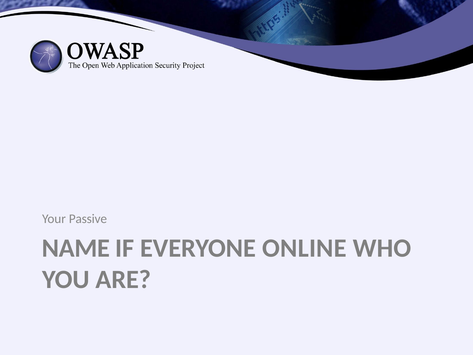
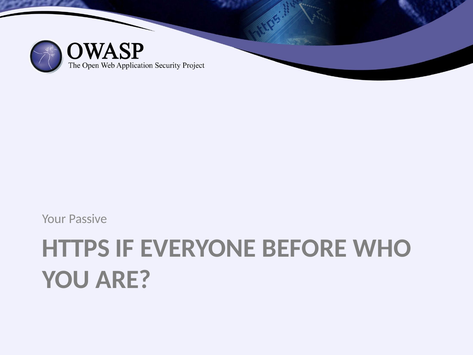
NAME: NAME -> HTTPS
ONLINE: ONLINE -> BEFORE
